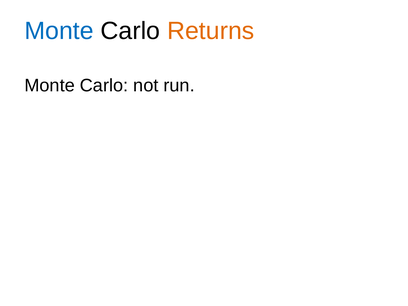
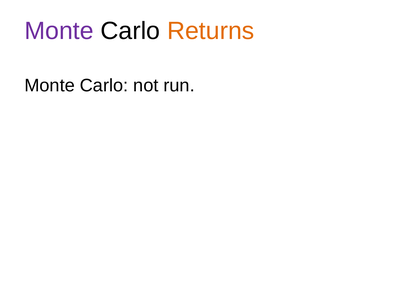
Monte at (59, 31) colour: blue -> purple
